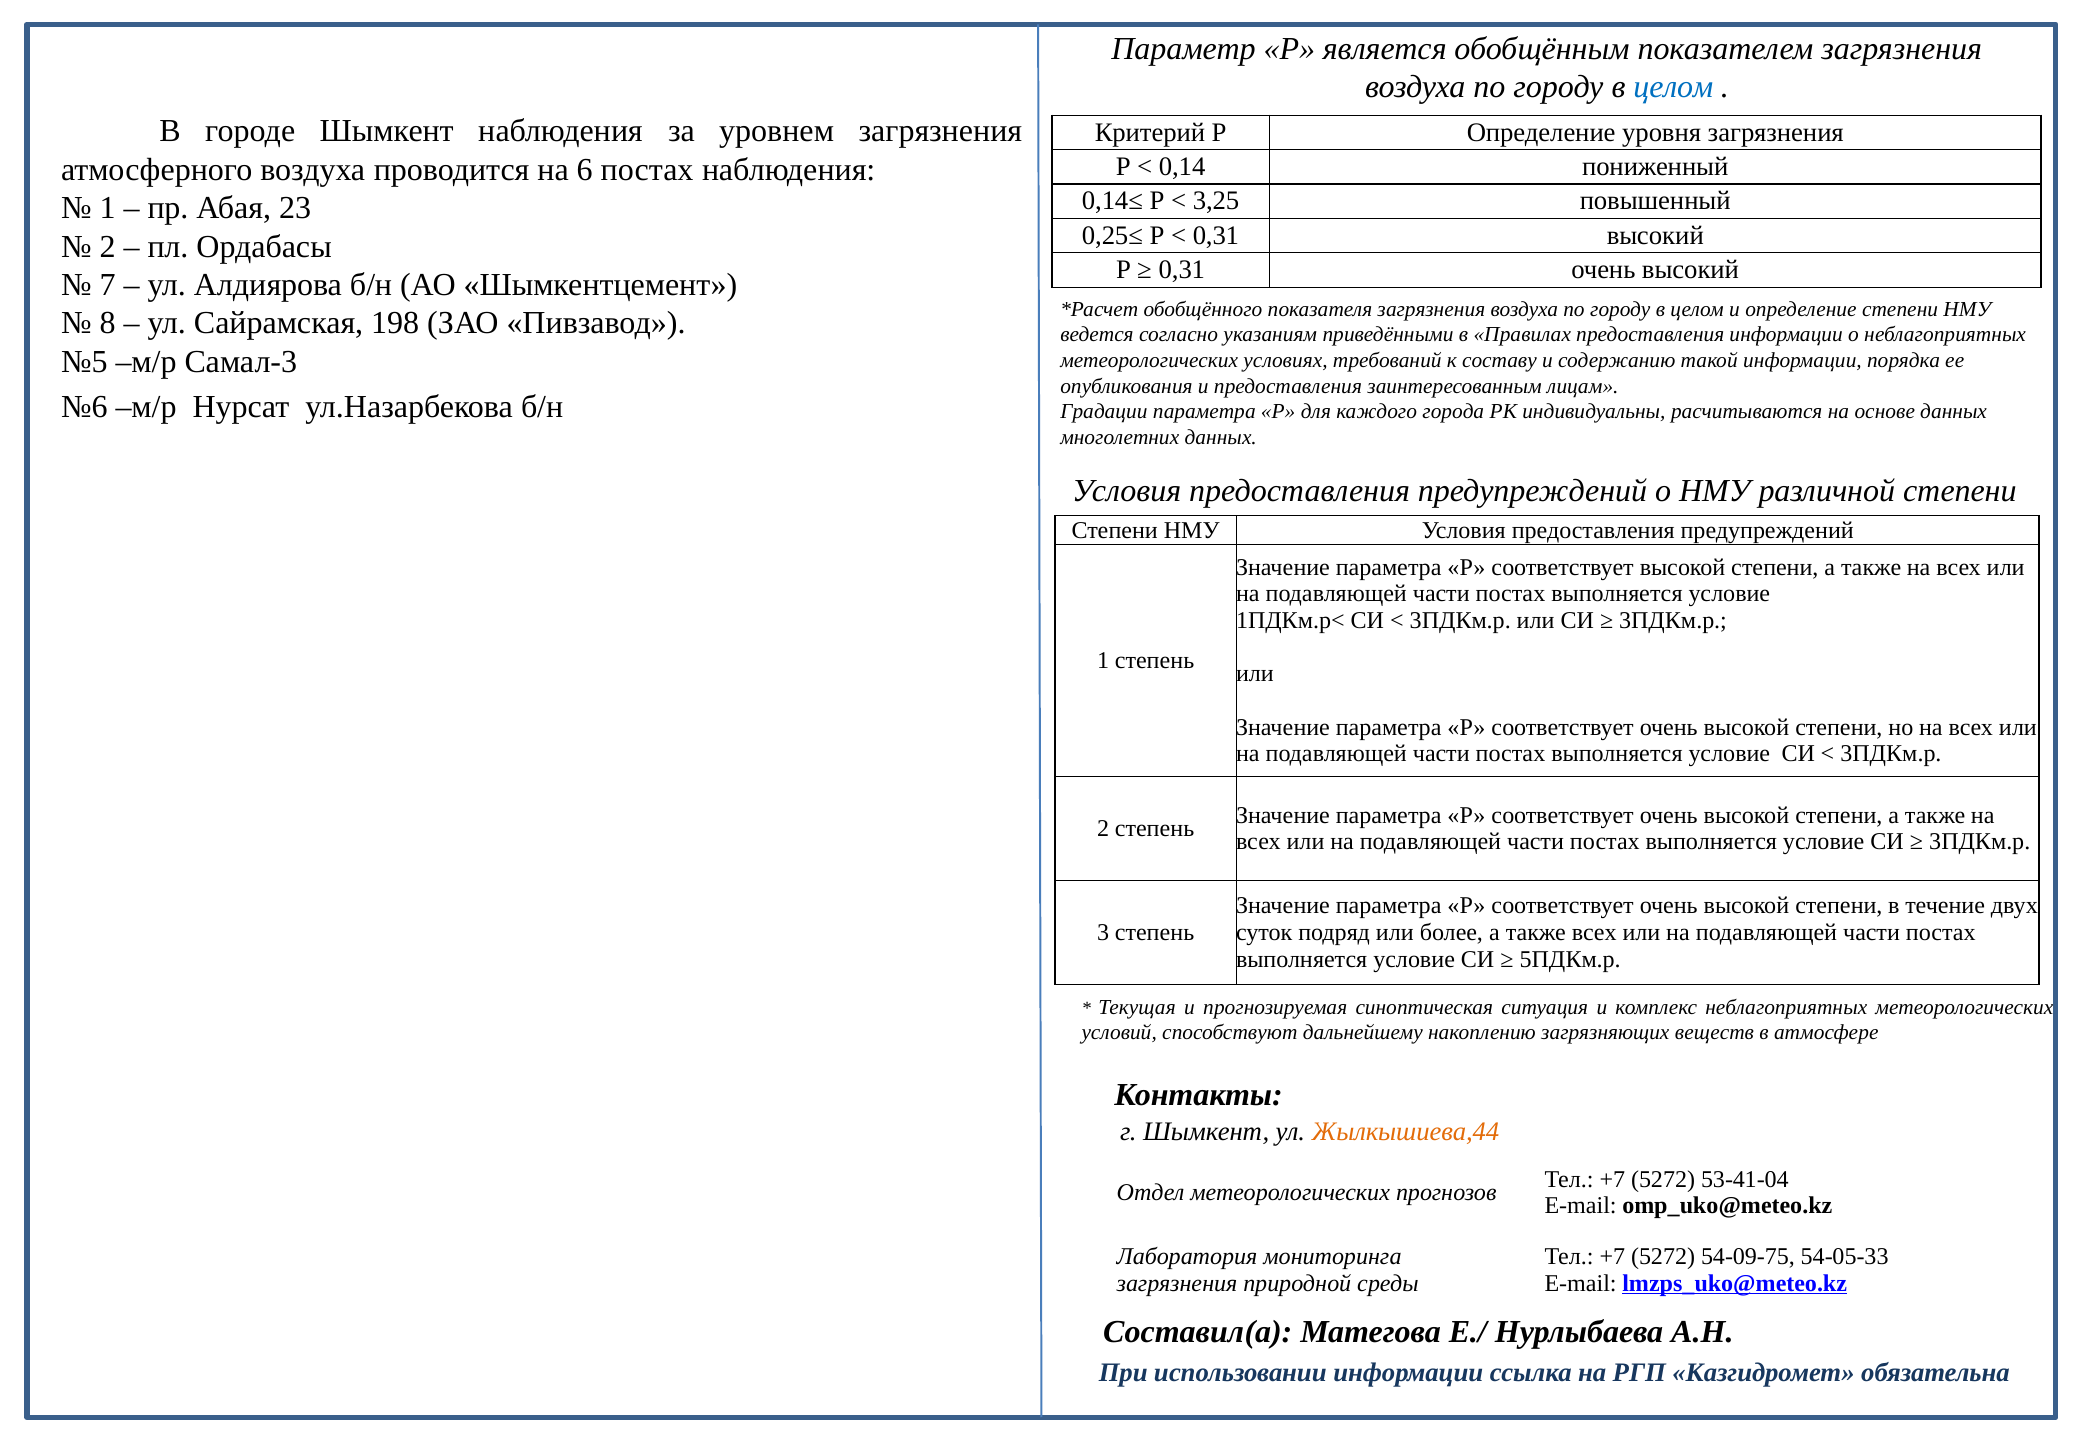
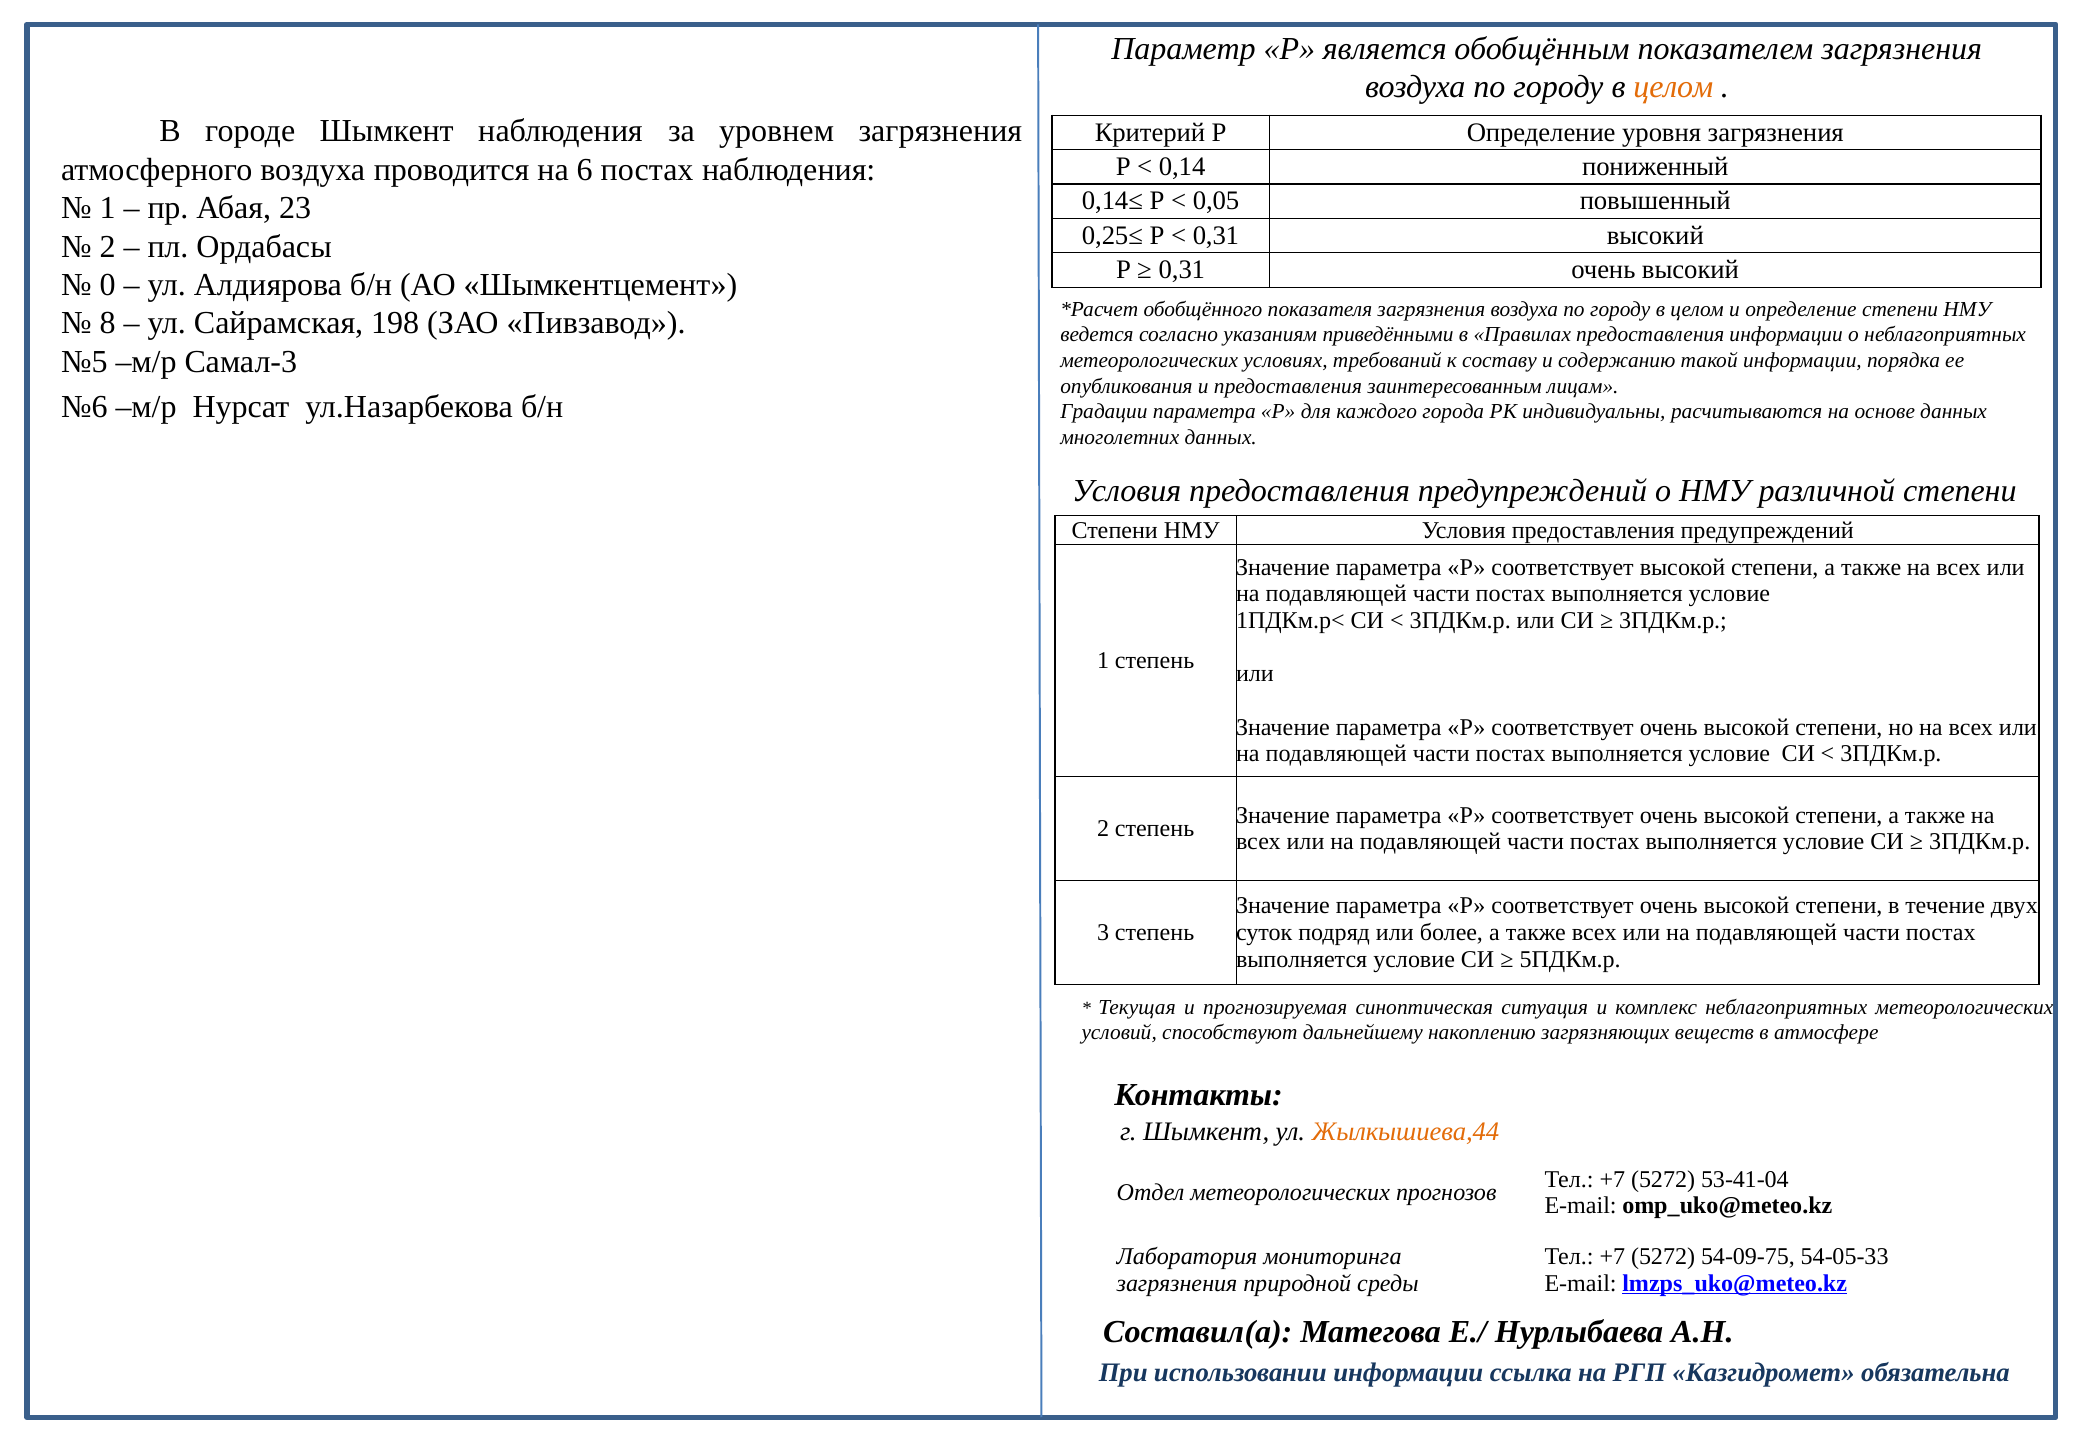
целом at (1673, 87) colour: blue -> orange
3,25: 3,25 -> 0,05
7: 7 -> 0
